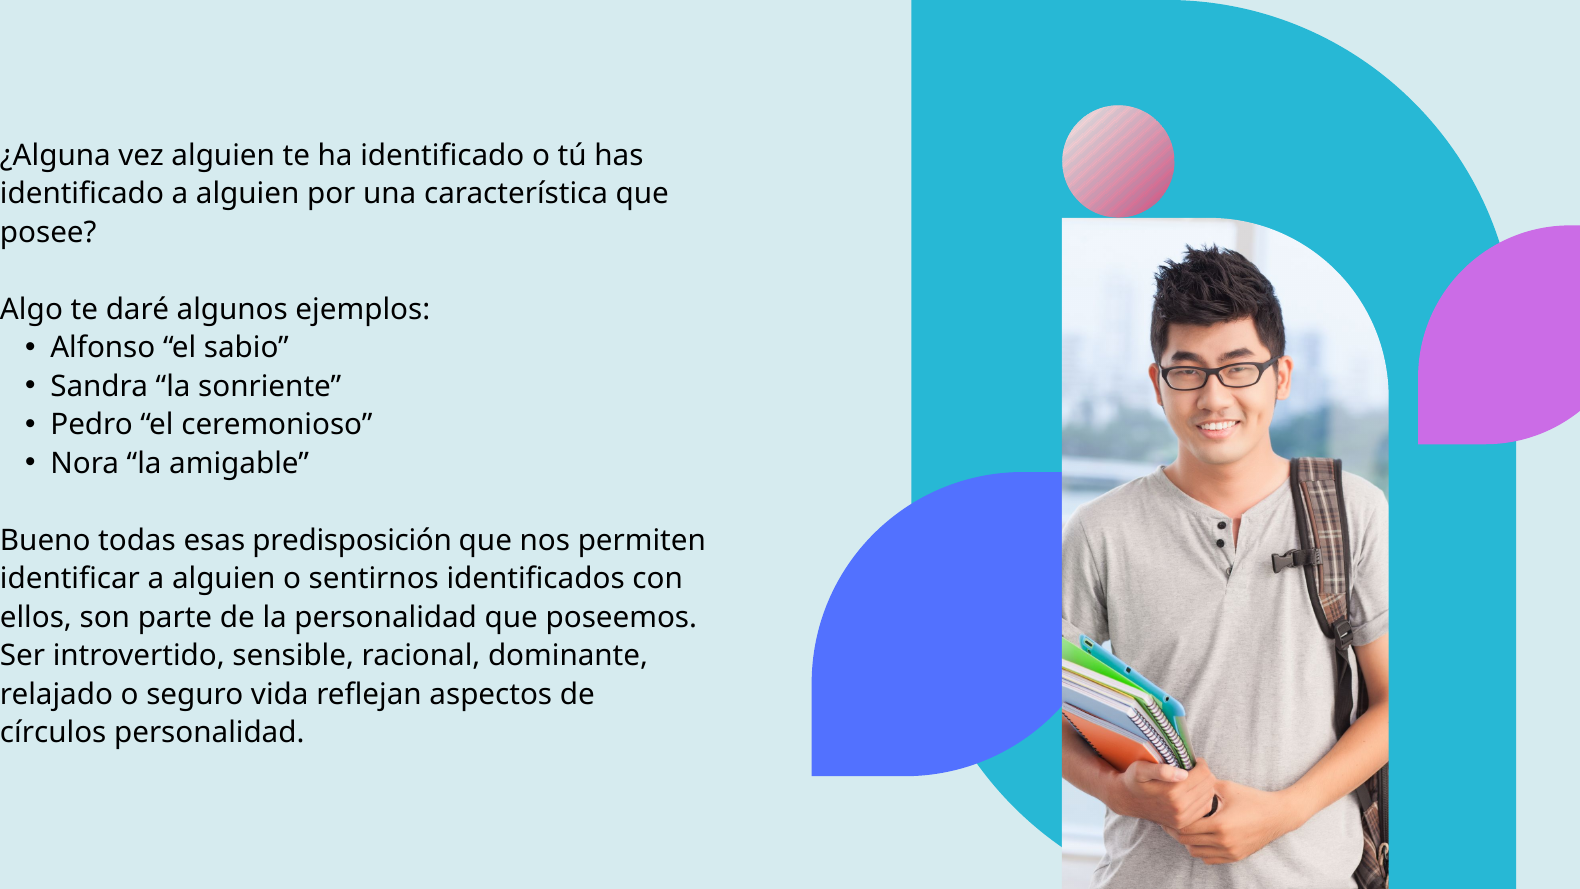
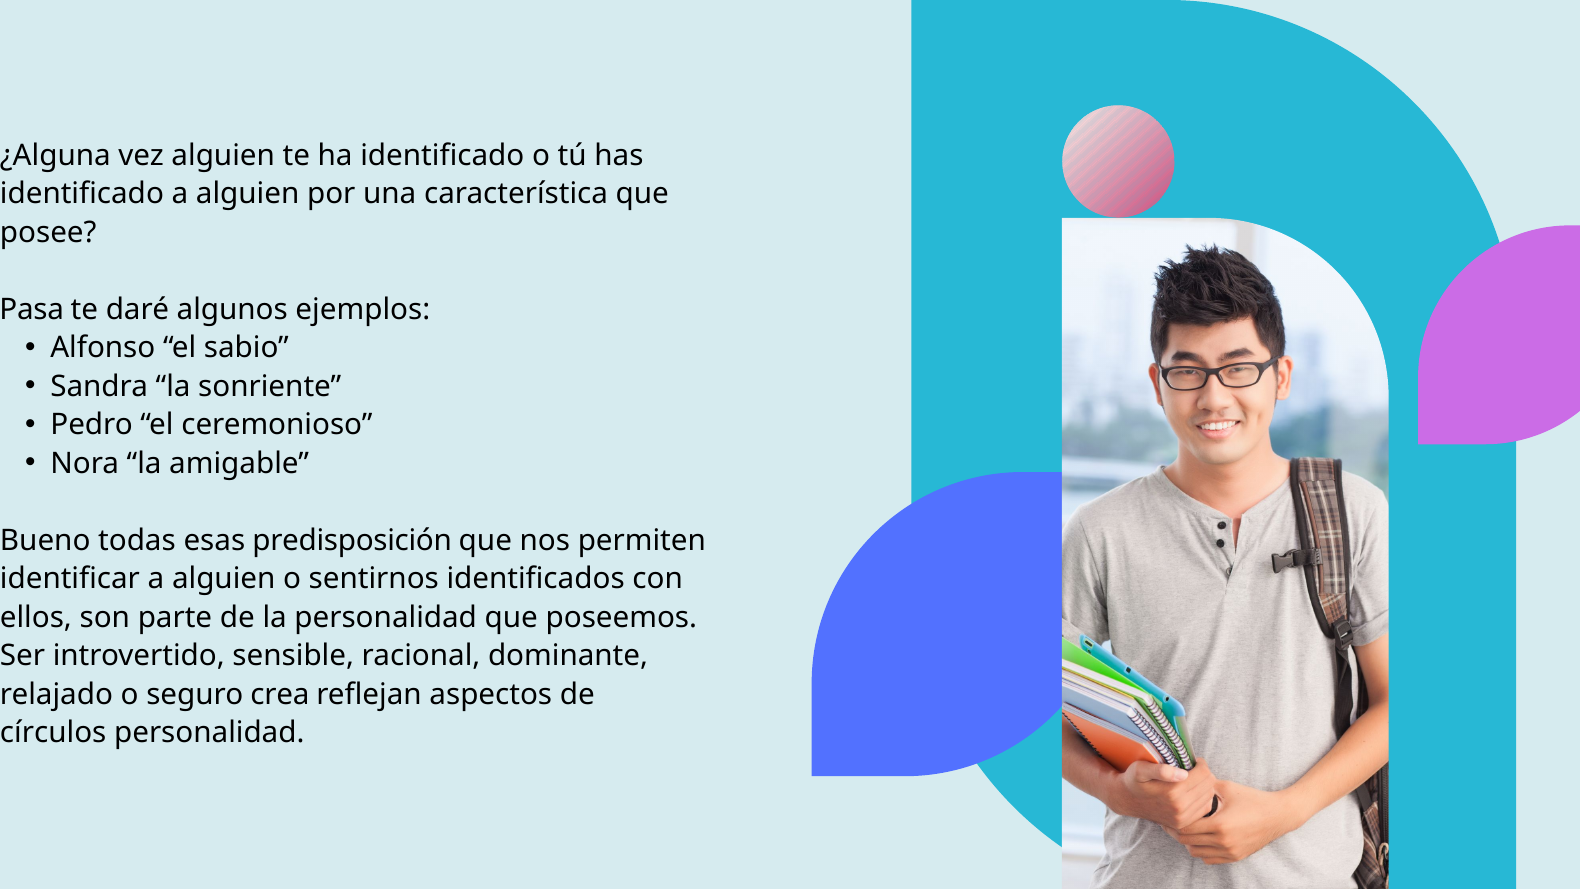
Algo: Algo -> Pasa
vida: vida -> crea
